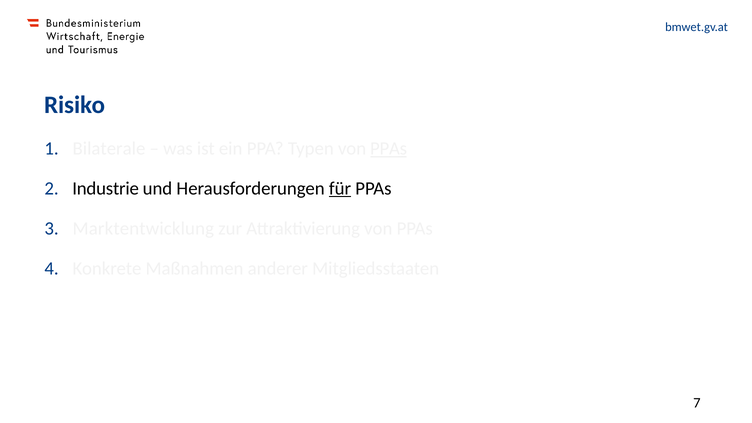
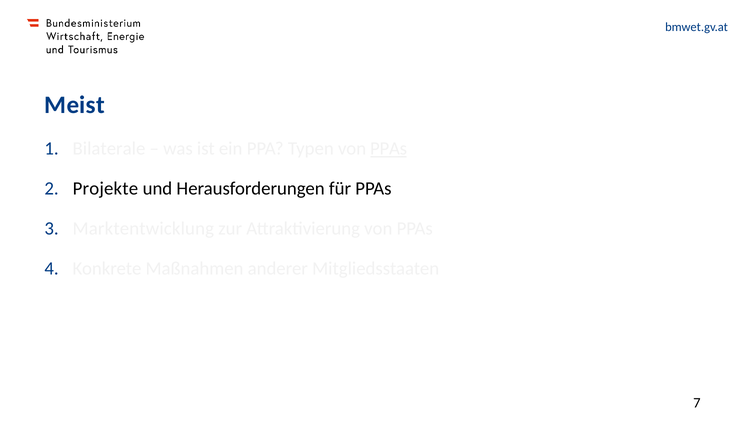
Risiko: Risiko -> Meist
Industrie: Industrie -> Projekte
für underline: present -> none
